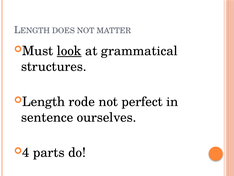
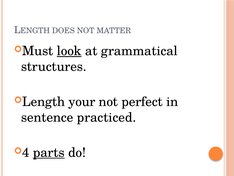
rode: rode -> your
ourselves: ourselves -> practiced
parts underline: none -> present
